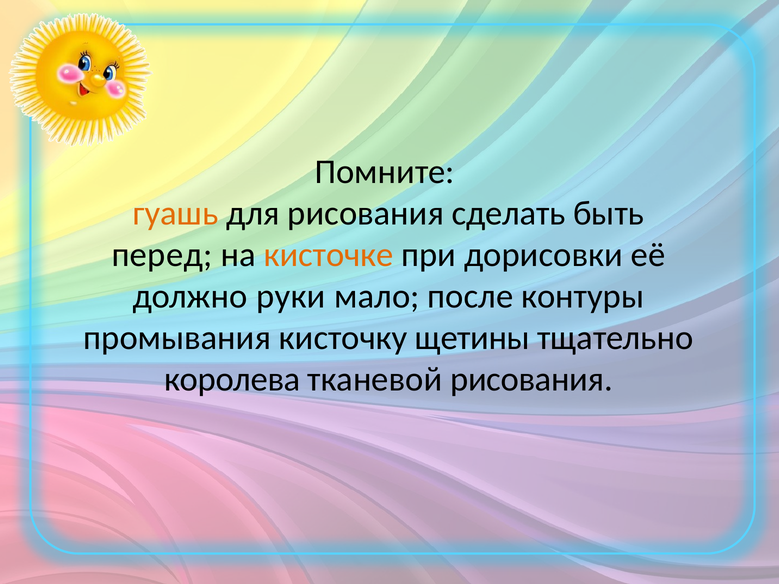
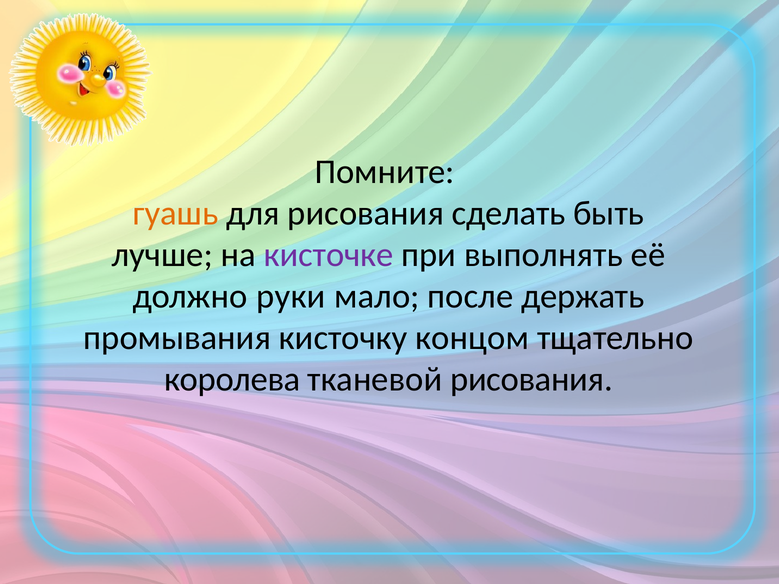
перед: перед -> лучше
кисточке colour: orange -> purple
дорисовки: дорисовки -> выполнять
контуры: контуры -> держать
щетины: щетины -> концом
